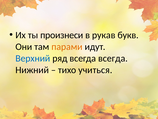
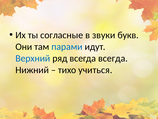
произнеси: произнеси -> согласные
рукав: рукав -> звуки
парами colour: orange -> blue
